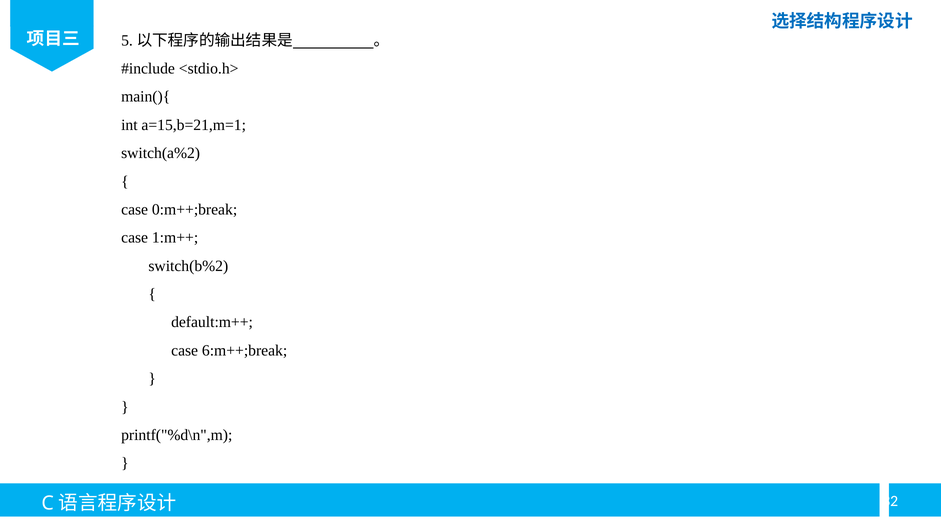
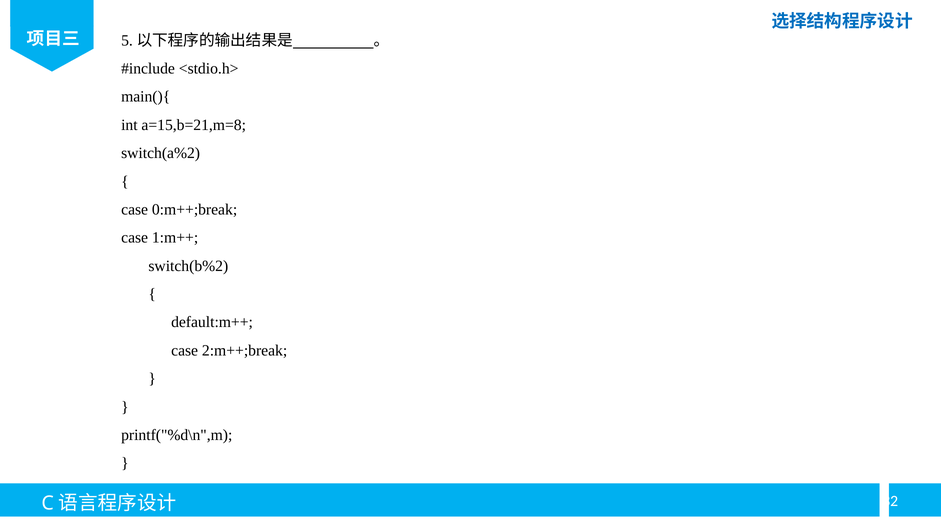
a=15,b=21,m=1: a=15,b=21,m=1 -> a=15,b=21,m=8
6:m++;break: 6:m++;break -> 2:m++;break
